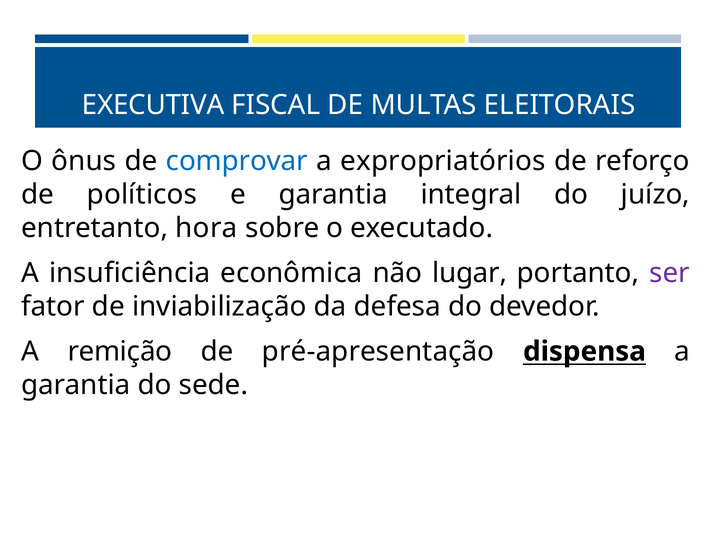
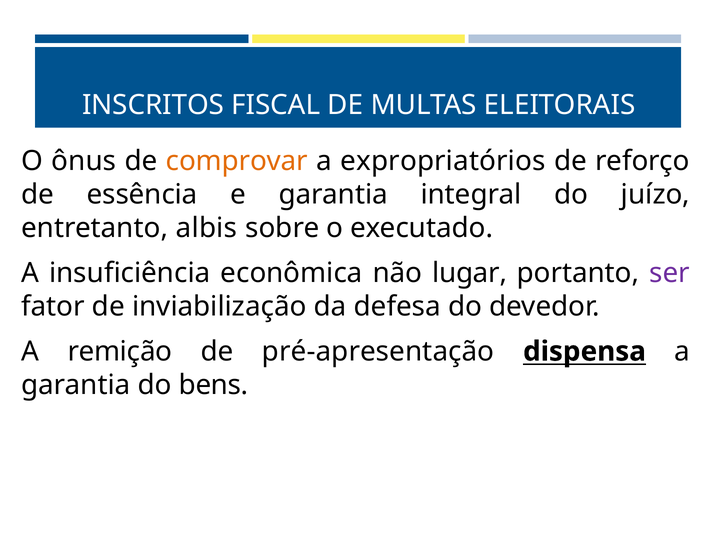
EXECUTIVA: EXECUTIVA -> INSCRITOS
comprovar colour: blue -> orange
políticos: políticos -> essência
hora: hora -> albis
sede: sede -> bens
